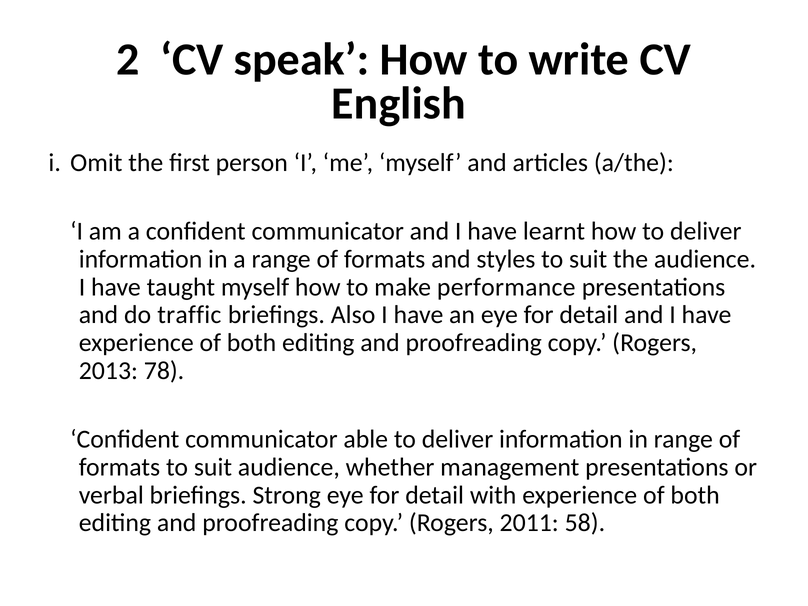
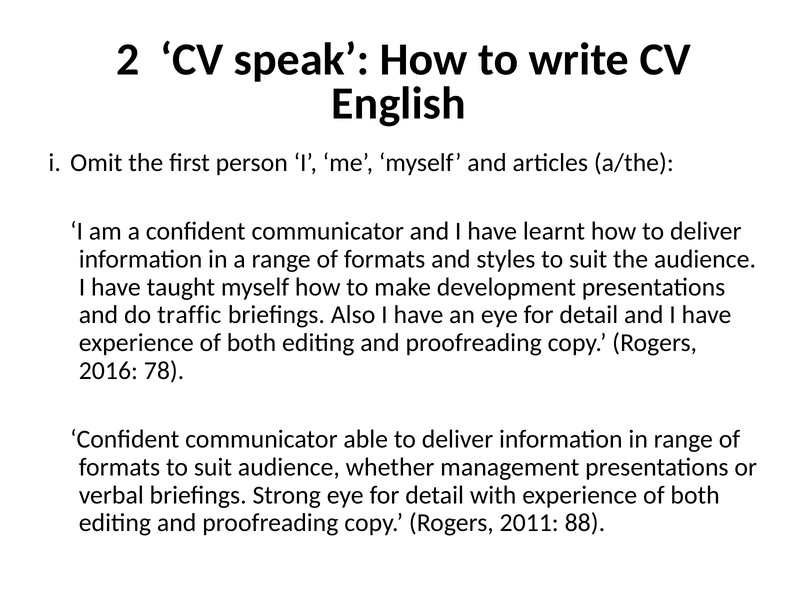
performance: performance -> development
2013: 2013 -> 2016
58: 58 -> 88
